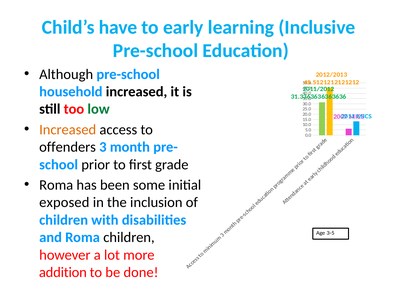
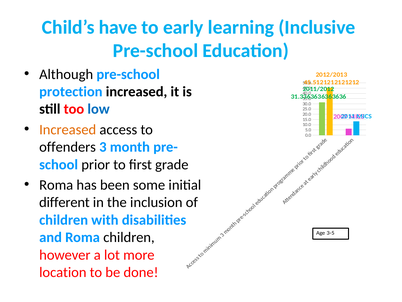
household: household -> protection
low colour: green -> blue
exposed: exposed -> different
addition: addition -> location
